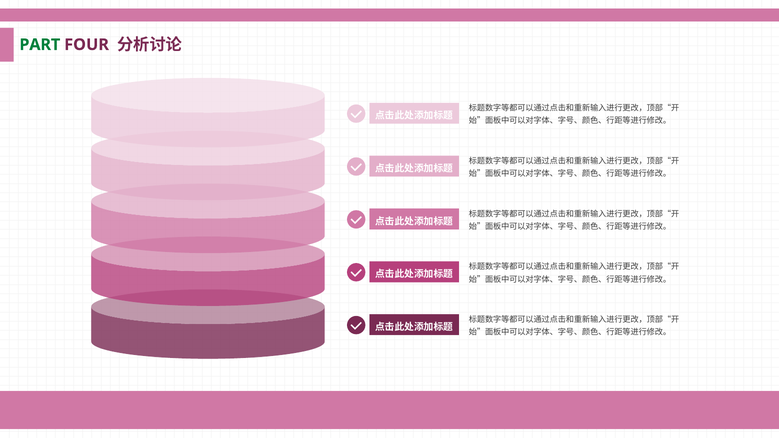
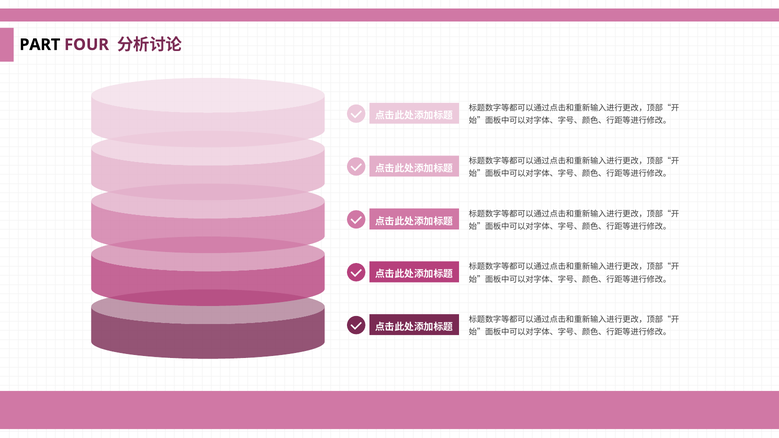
PART colour: green -> black
